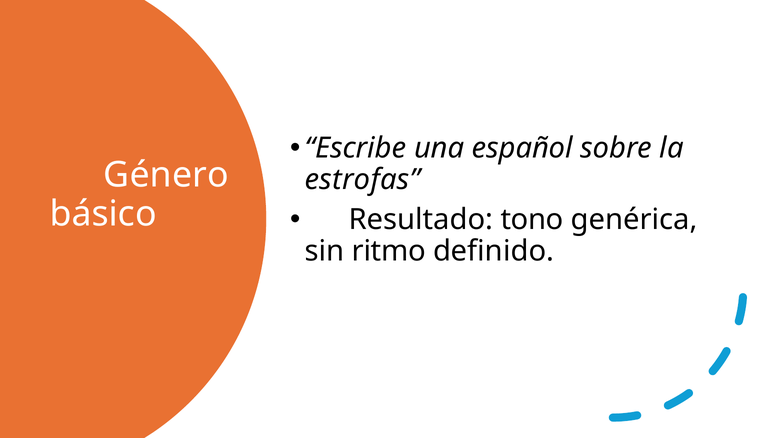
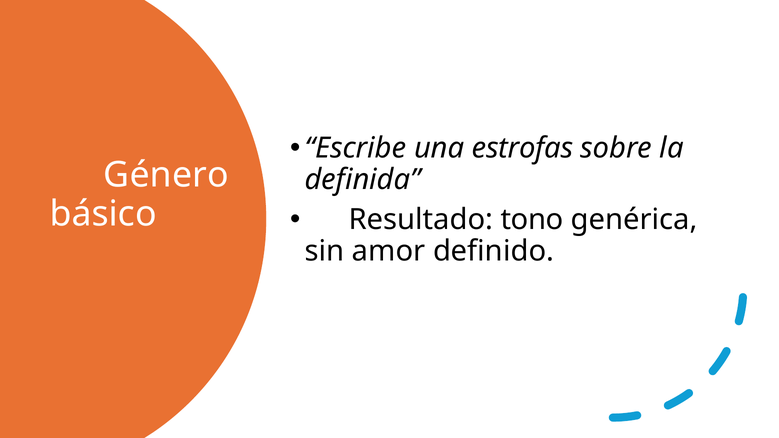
español: español -> estrofas
estrofas: estrofas -> definida
ritmo: ritmo -> amor
